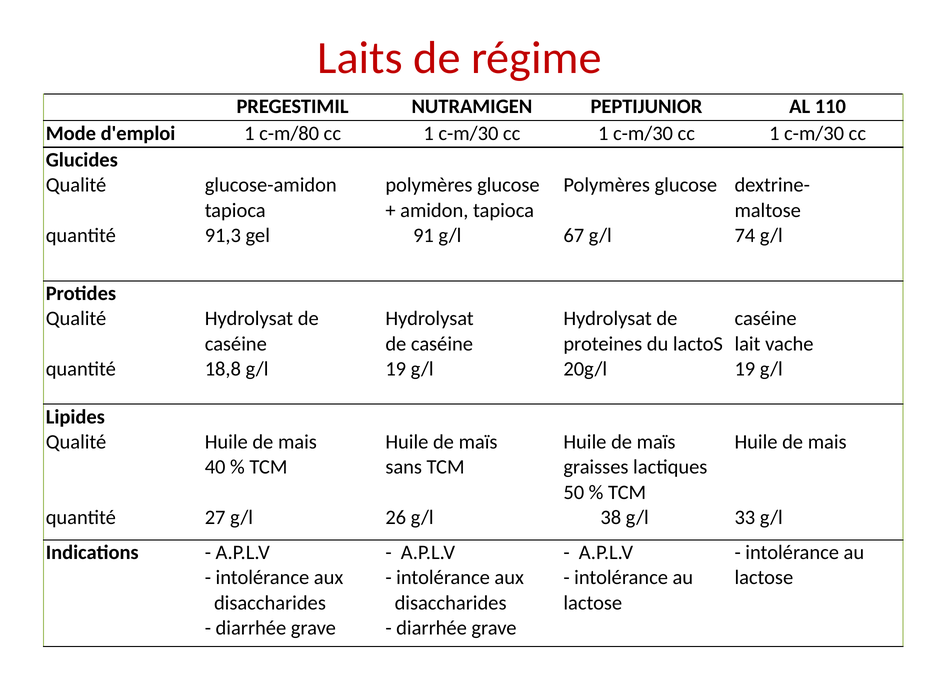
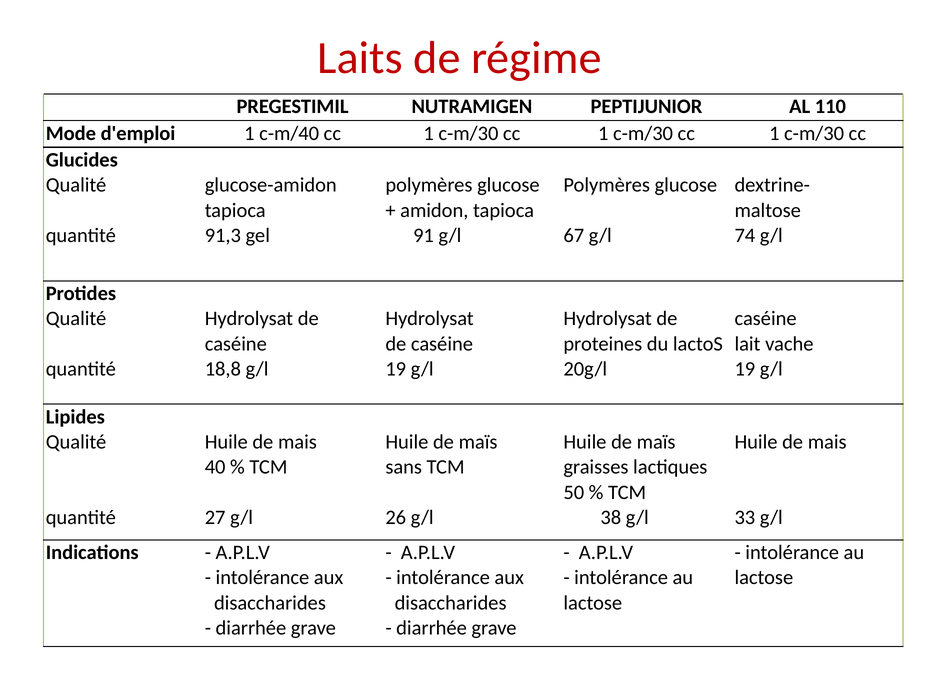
c-m/80: c-m/80 -> c-m/40
